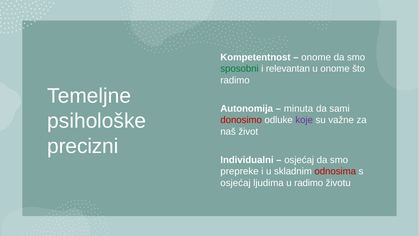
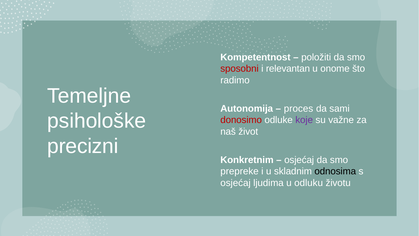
onome at (316, 57): onome -> položiti
sposobni colour: green -> red
minuta: minuta -> proces
Individualni: Individualni -> Konkretnim
odnosima colour: red -> black
u radimo: radimo -> odluku
